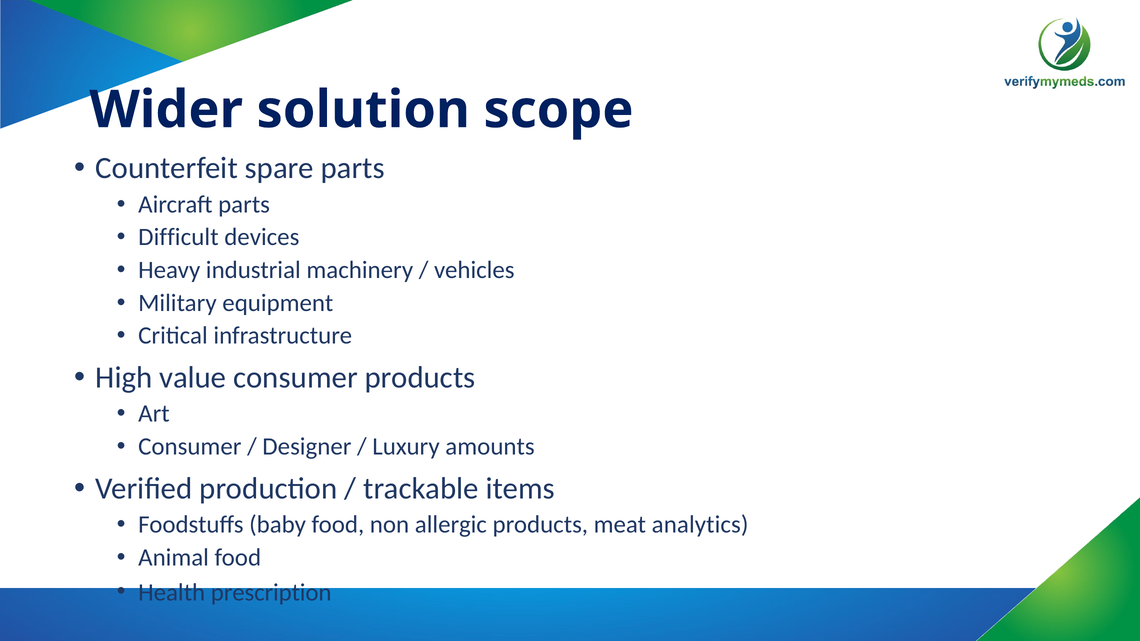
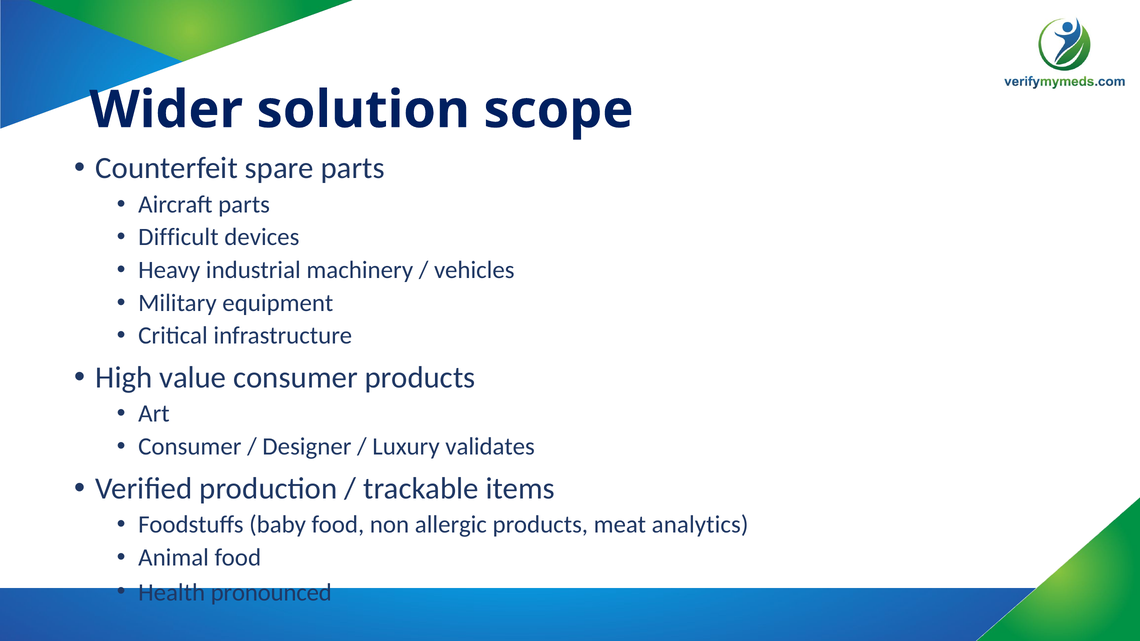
amounts: amounts -> validates
prescription: prescription -> pronounced
